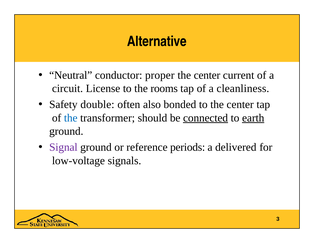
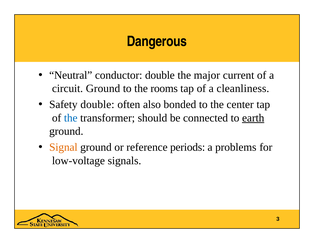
Alternative: Alternative -> Dangerous
conductor proper: proper -> double
center at (207, 75): center -> major
circuit License: License -> Ground
connected underline: present -> none
Signal colour: purple -> orange
delivered: delivered -> problems
